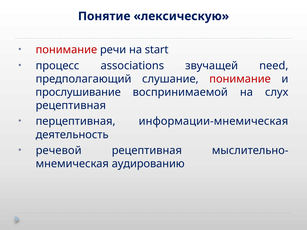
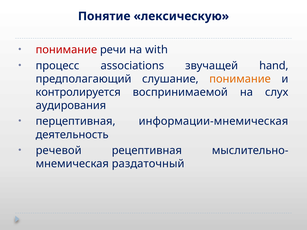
start: start -> with
need: need -> hand
понимание at (240, 79) colour: red -> orange
прослушивание: прослушивание -> контролируется
рецептивная at (71, 106): рецептивная -> аудирования
аудированию: аудированию -> раздаточный
